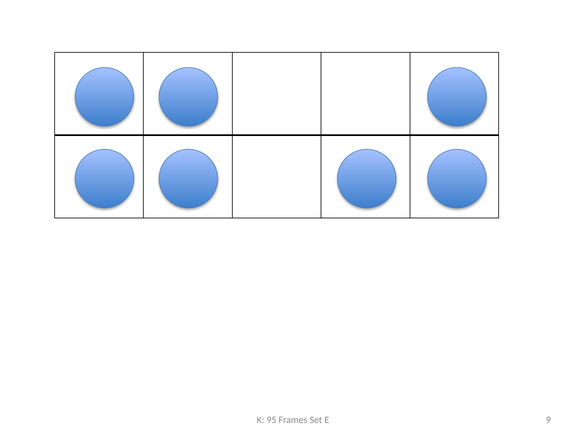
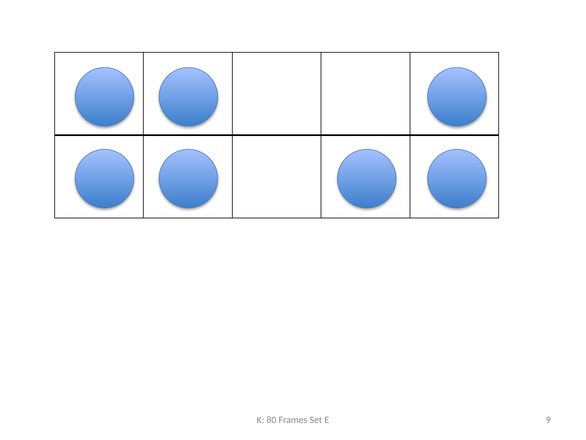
95: 95 -> 80
